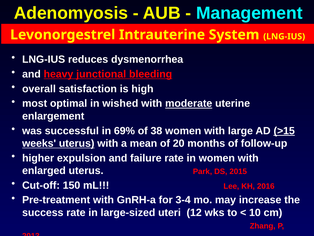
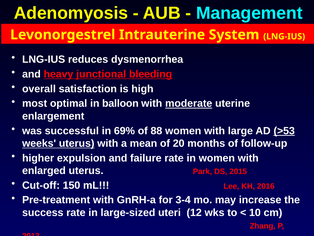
wished: wished -> balloon
38: 38 -> 88
>15: >15 -> >53
